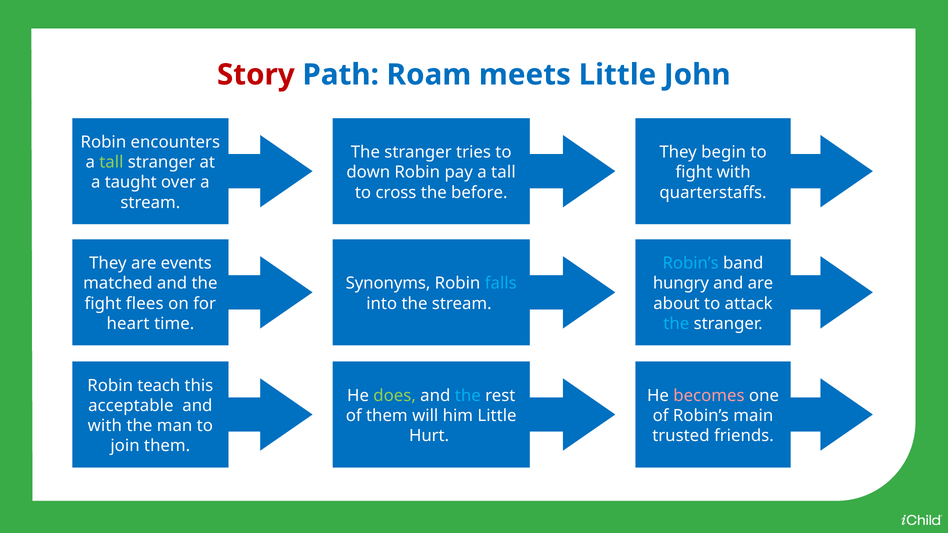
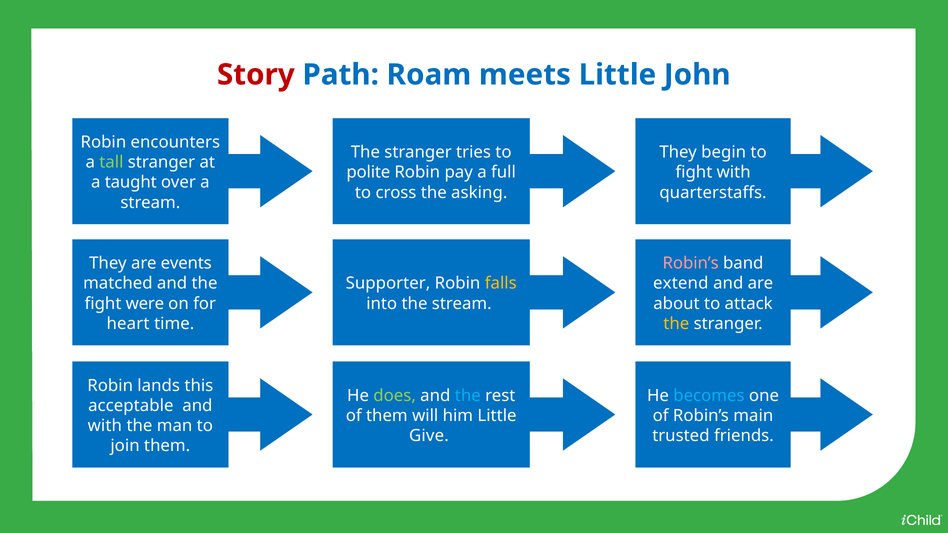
down: down -> polite
pay a tall: tall -> full
before: before -> asking
Robin’s at (691, 263) colour: light blue -> pink
Synonyms: Synonyms -> Supporter
falls colour: light blue -> yellow
hungry: hungry -> extend
flees: flees -> were
the at (676, 324) colour: light blue -> yellow
teach: teach -> lands
becomes colour: pink -> light blue
Hurt: Hurt -> Give
